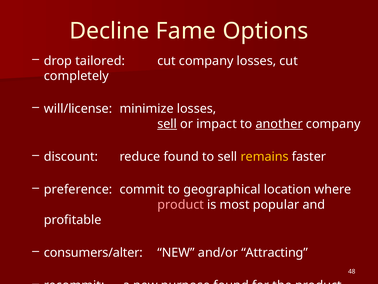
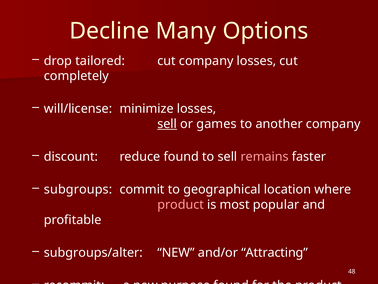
Fame: Fame -> Many
impact: impact -> games
another underline: present -> none
remains colour: yellow -> pink
preference: preference -> subgroups
consumers/alter: consumers/alter -> subgroups/alter
